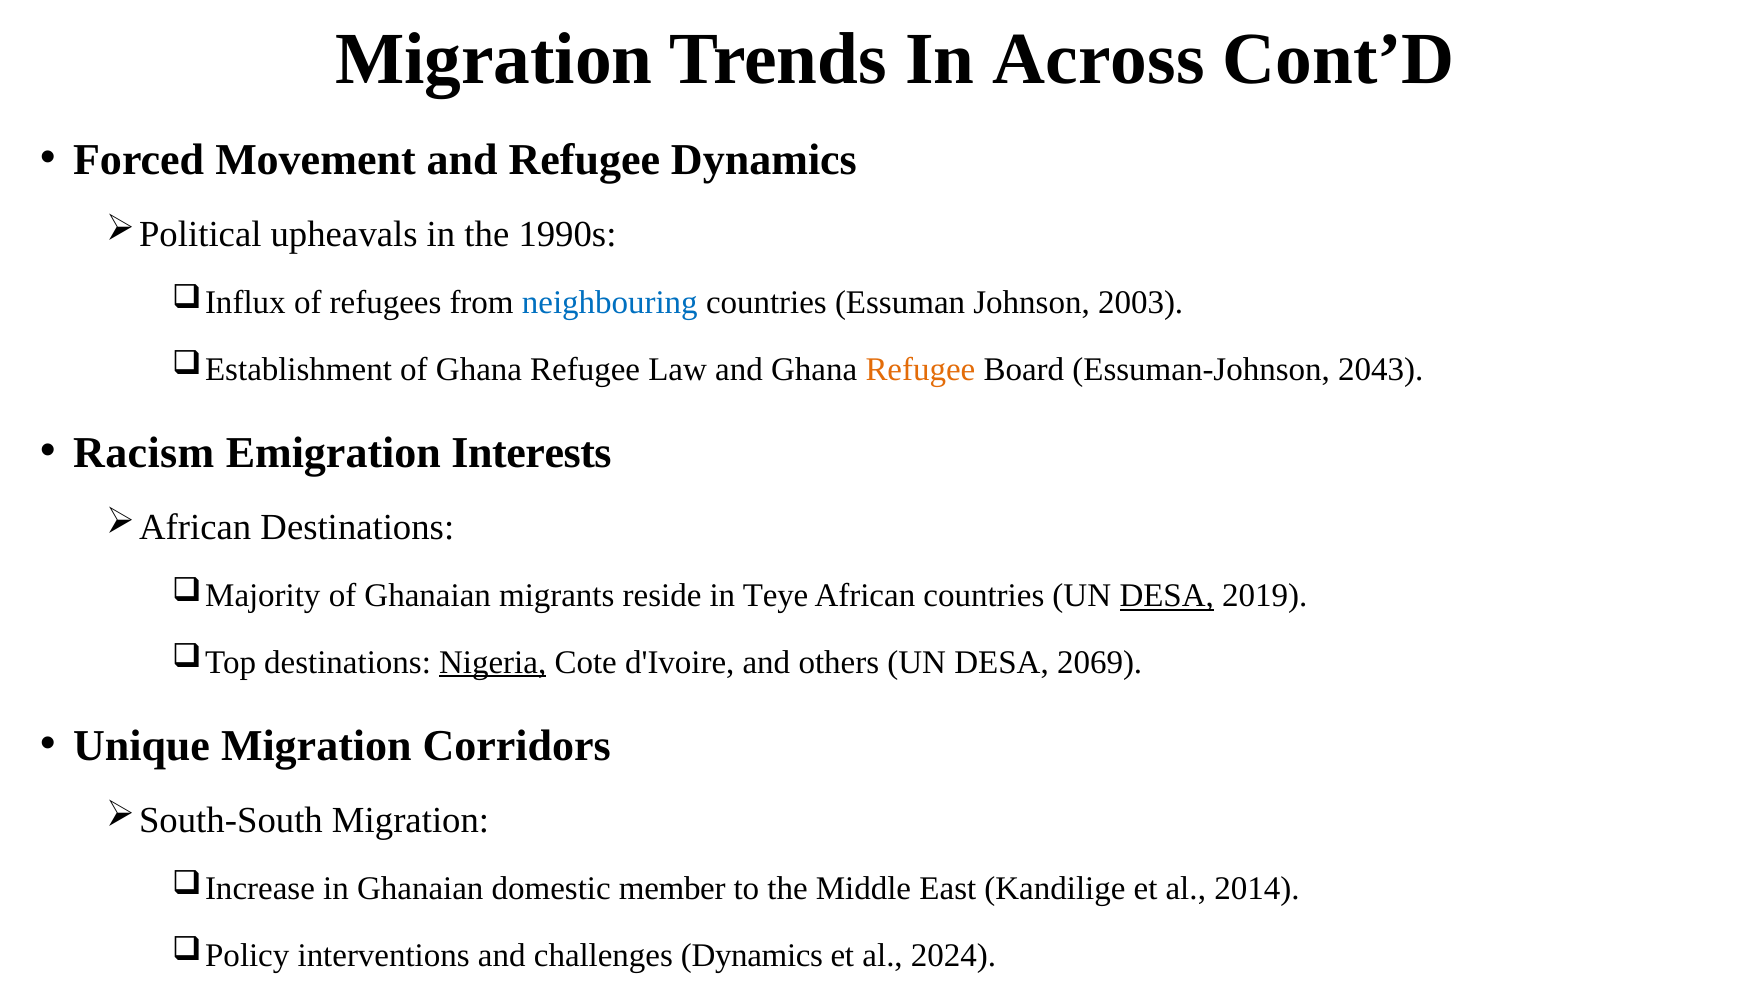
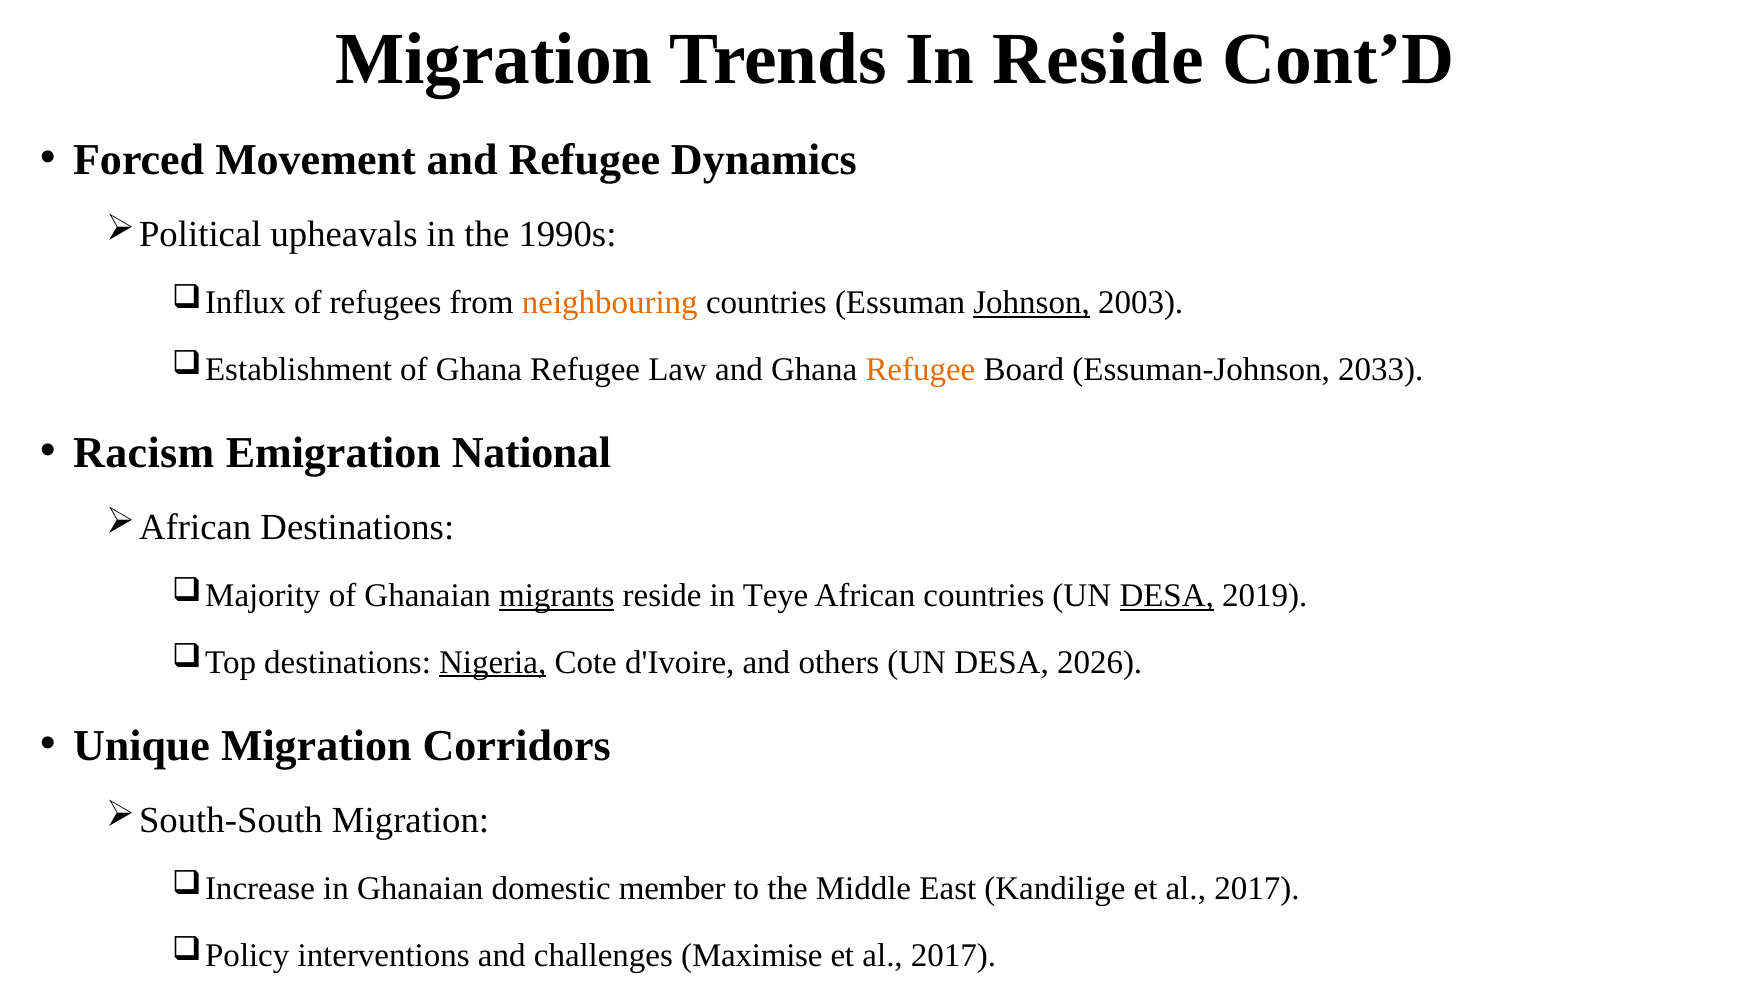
In Across: Across -> Reside
neighbouring colour: blue -> orange
Johnson underline: none -> present
2043: 2043 -> 2033
Interests: Interests -> National
migrants underline: none -> present
2069: 2069 -> 2026
Kandilige et al 2014: 2014 -> 2017
challenges Dynamics: Dynamics -> Maximise
2024 at (954, 955): 2024 -> 2017
